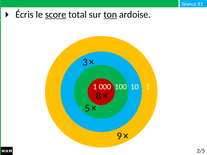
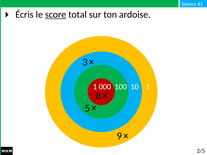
ton underline: present -> none
